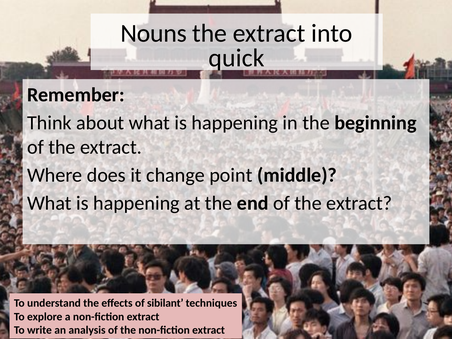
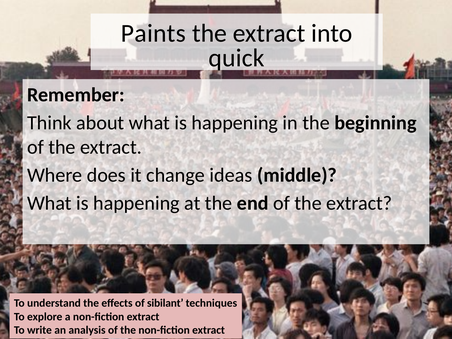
Nouns: Nouns -> Paints
point: point -> ideas
